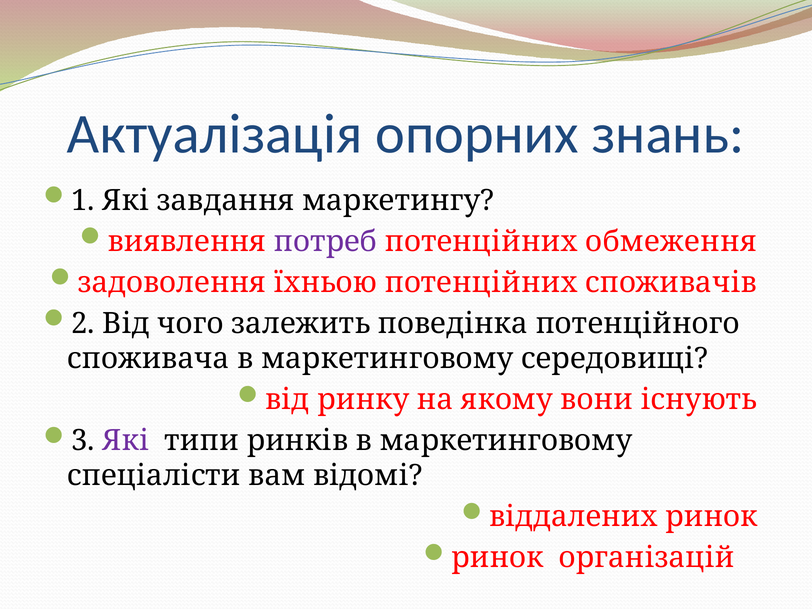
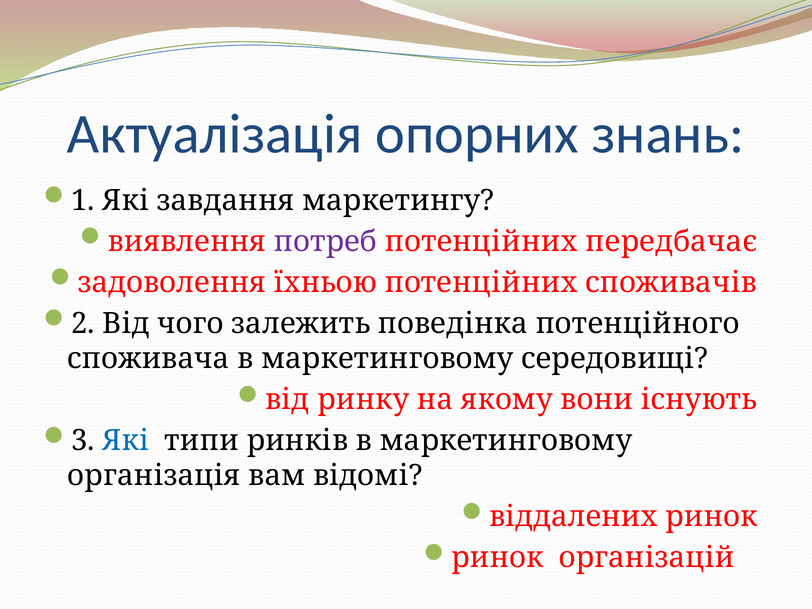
обмеження: обмеження -> передбачає
Які at (126, 441) colour: purple -> blue
спеціалісти: спеціалісти -> організація
